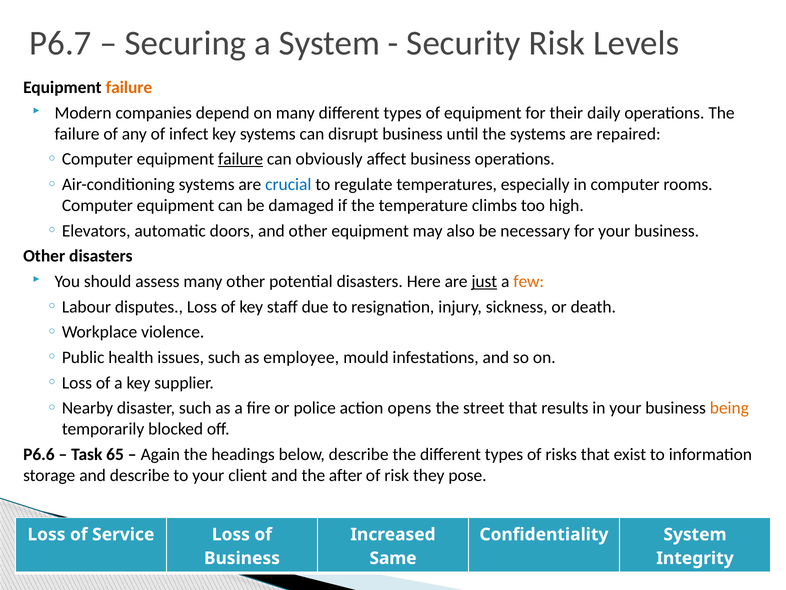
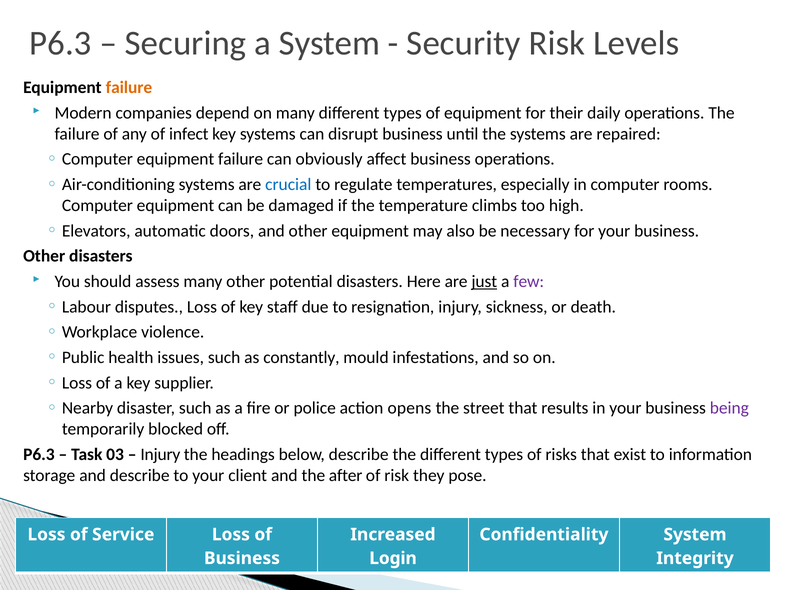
P6.7 at (60, 43): P6.7 -> P6.3
failure at (241, 159) underline: present -> none
few colour: orange -> purple
employee: employee -> constantly
being colour: orange -> purple
P6.6 at (39, 454): P6.6 -> P6.3
65: 65 -> 03
Again at (160, 454): Again -> Injury
Same: Same -> Login
